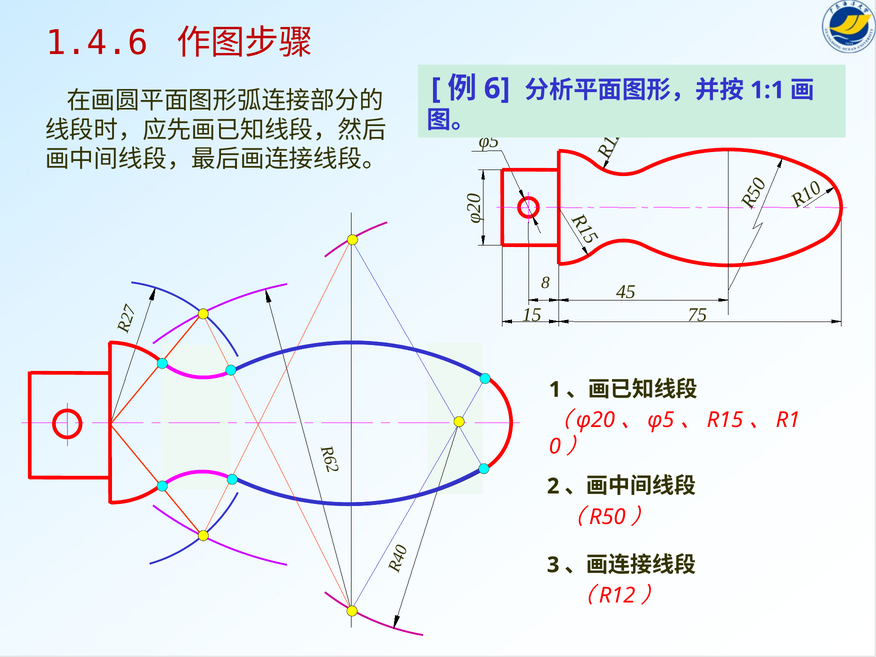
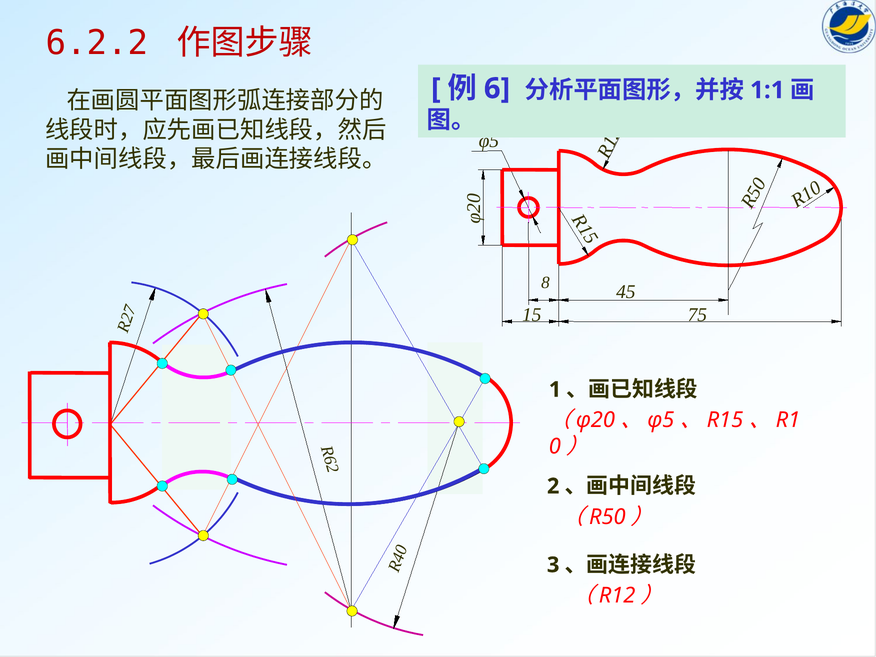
1.4.6: 1.4.6 -> 6.2.2
